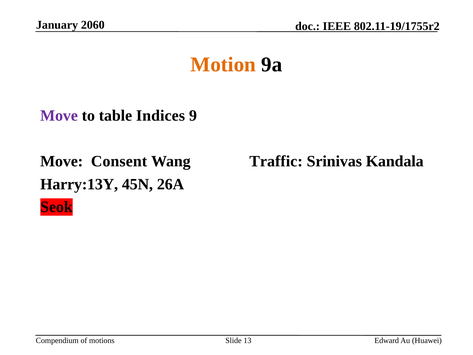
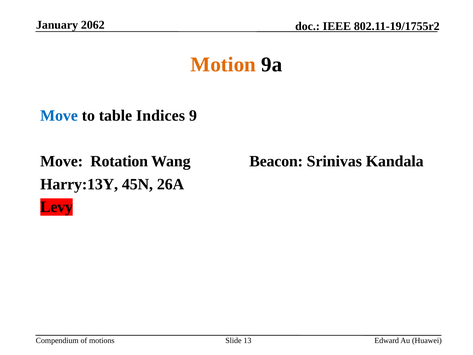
2060: 2060 -> 2062
Move at (59, 115) colour: purple -> blue
Consent: Consent -> Rotation
Traffic: Traffic -> Beacon
Seok: Seok -> Levy
